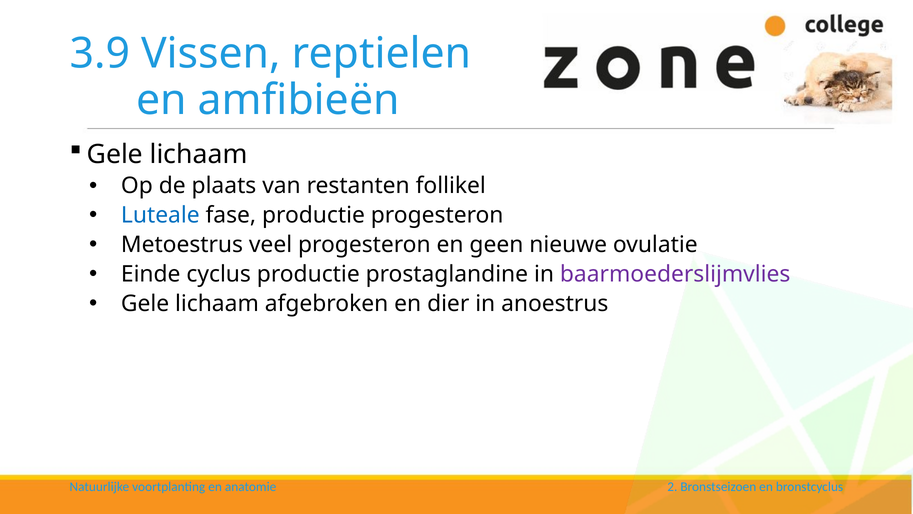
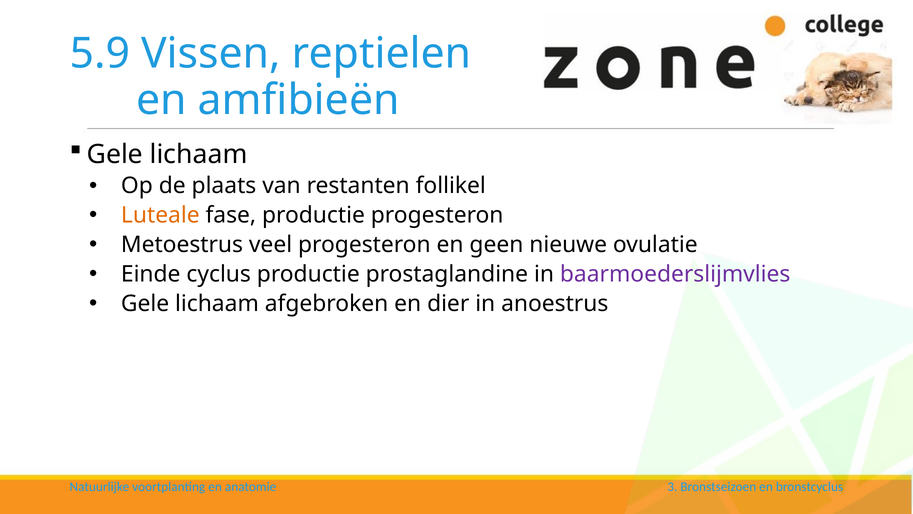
3.9: 3.9 -> 5.9
Luteale colour: blue -> orange
2: 2 -> 3
